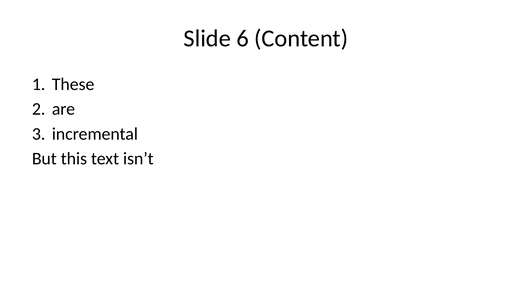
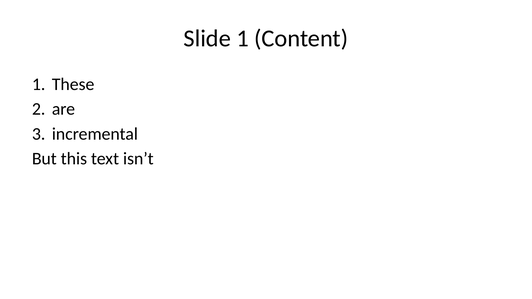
Slide 6: 6 -> 1
